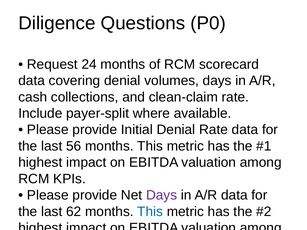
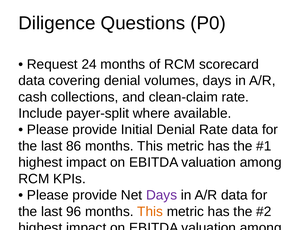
56: 56 -> 86
62: 62 -> 96
This at (150, 212) colour: blue -> orange
